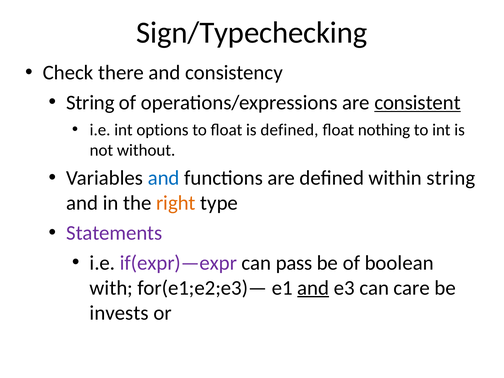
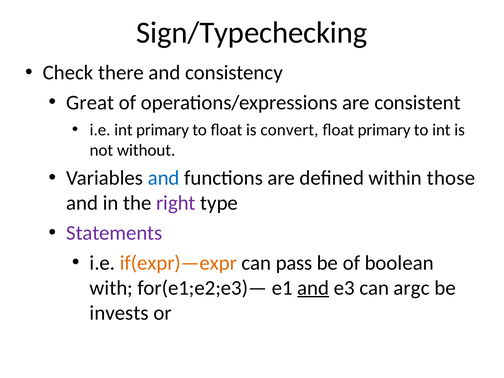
String at (90, 103): String -> Great
consistent underline: present -> none
int options: options -> primary
is defined: defined -> convert
float nothing: nothing -> primary
within string: string -> those
right colour: orange -> purple
if(expr)—expr colour: purple -> orange
care: care -> argc
